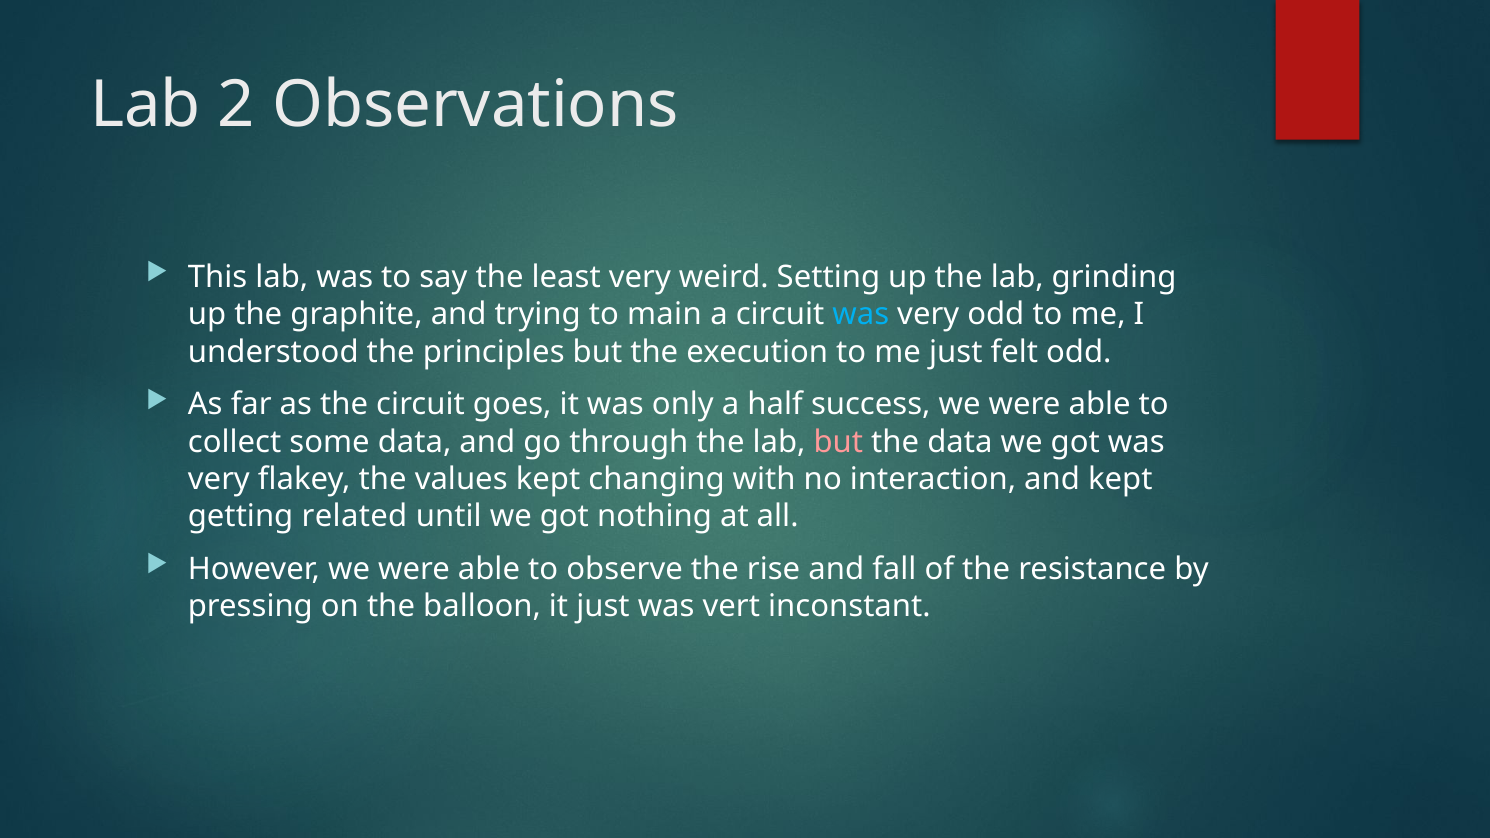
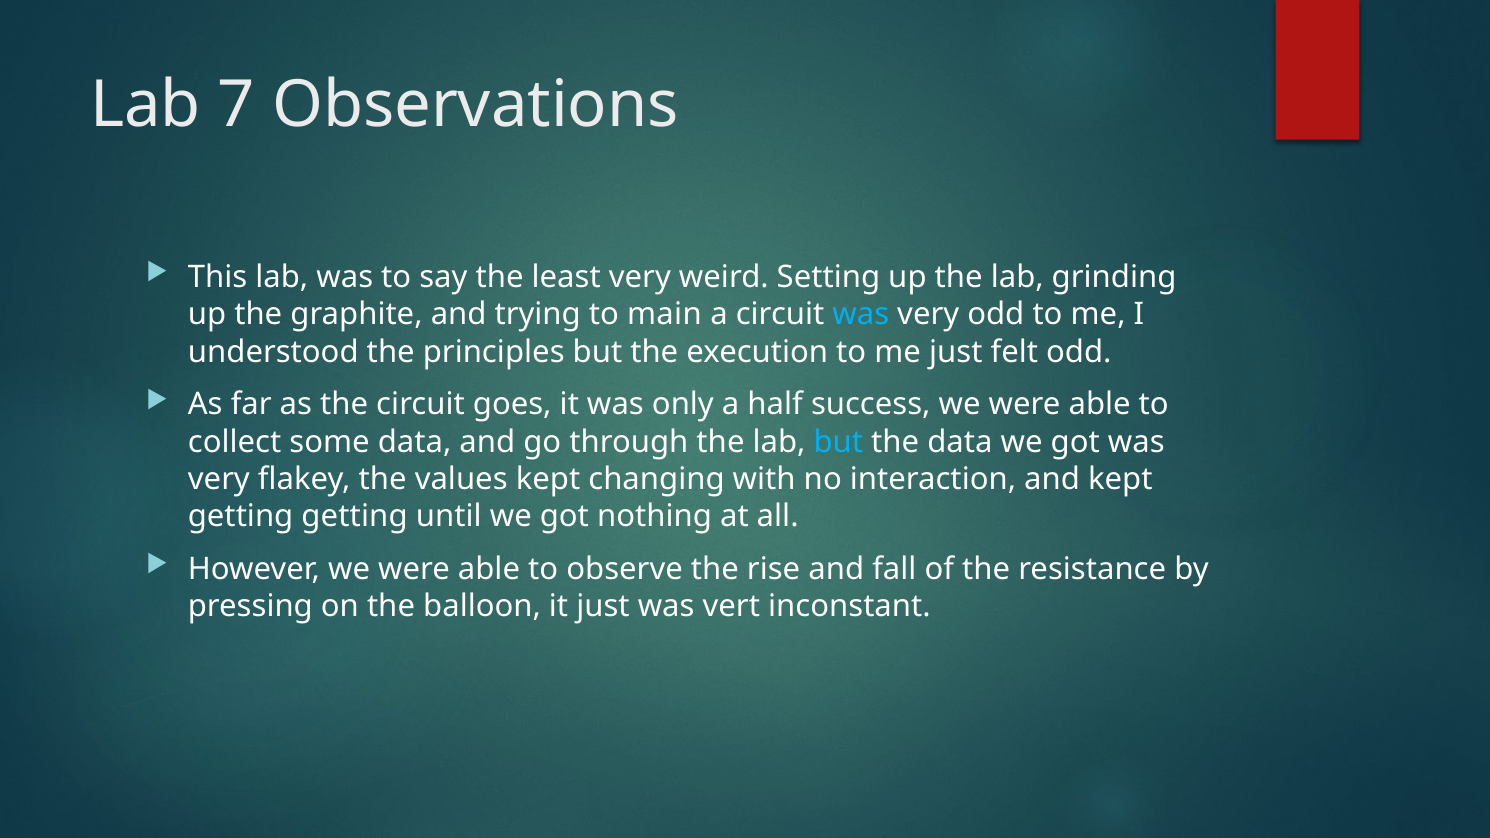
2: 2 -> 7
but at (838, 442) colour: pink -> light blue
getting related: related -> getting
